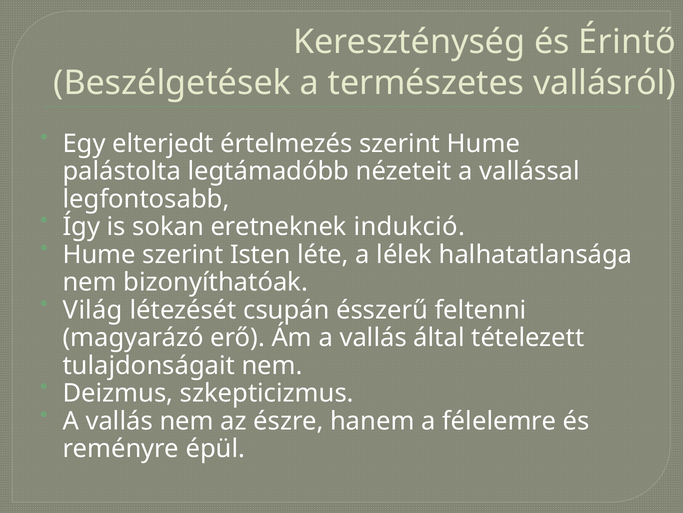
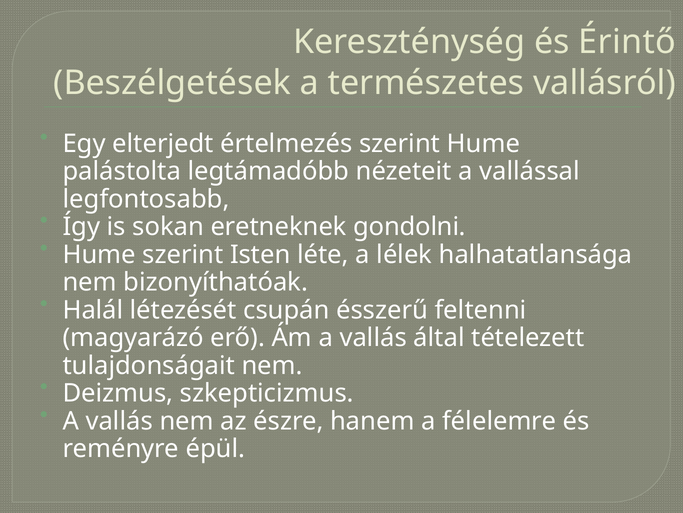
indukció: indukció -> gondolni
Világ: Világ -> Halál
